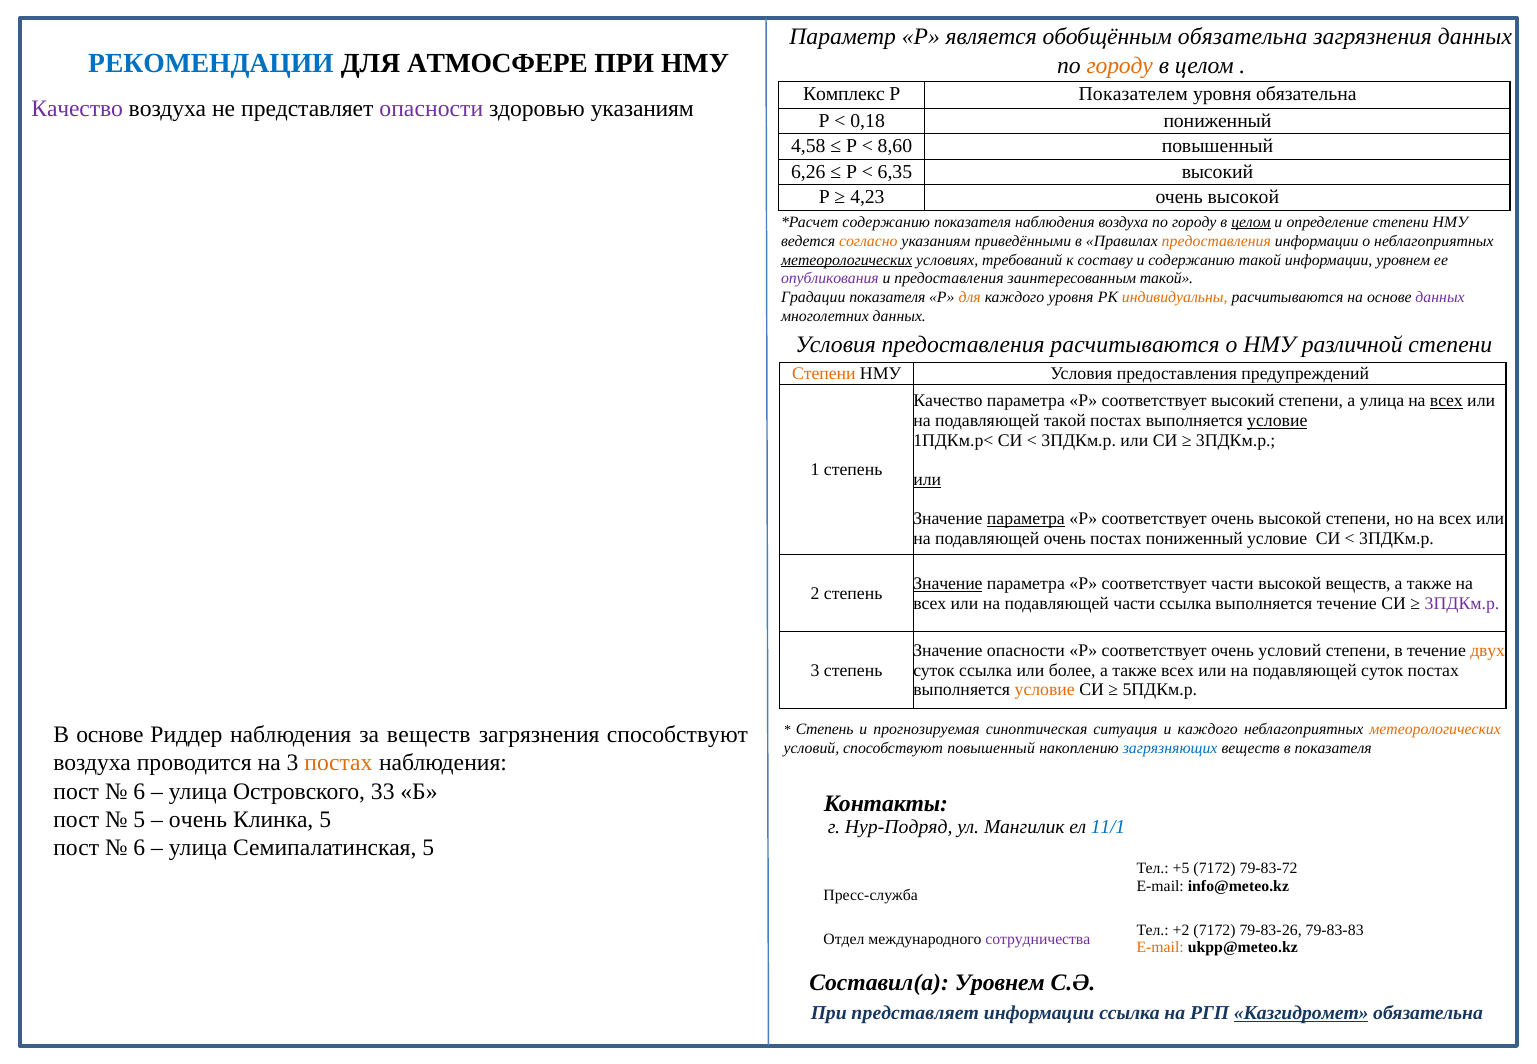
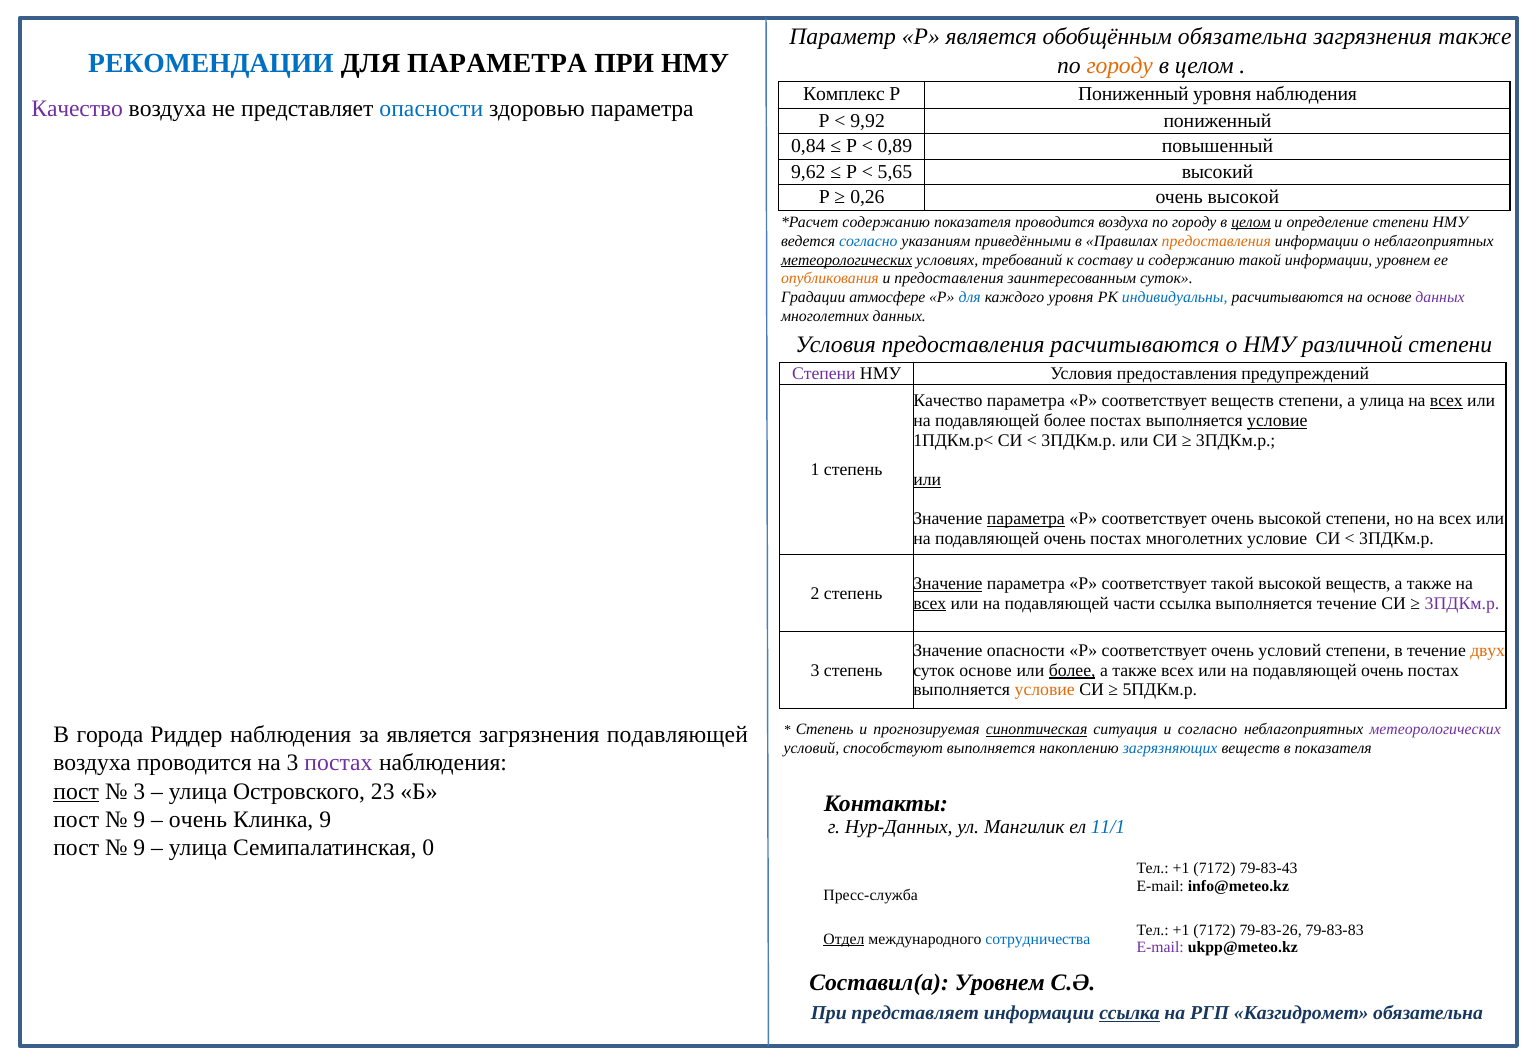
загрязнения данных: данных -> также
ДЛЯ АТМОСФЕРЕ: АТМОСФЕРЕ -> ПАРАМЕТРА
Р Показателем: Показателем -> Пониженный
уровня обязательна: обязательна -> наблюдения
опасности at (431, 109) colour: purple -> blue
здоровью указаниям: указаниям -> параметра
0,18: 0,18 -> 9,92
4,58: 4,58 -> 0,84
8,60: 8,60 -> 0,89
6,26: 6,26 -> 9,62
6,35: 6,35 -> 5,65
4,23: 4,23 -> 0,26
показателя наблюдения: наблюдения -> проводится
согласно at (868, 241) colour: orange -> blue
опубликования colour: purple -> orange
заинтересованным такой: такой -> суток
Градации показателя: показателя -> атмосфере
для at (970, 298) colour: orange -> blue
индивидуальны colour: orange -> blue
Степени at (824, 374) colour: orange -> purple
соответствует высокий: высокий -> веществ
подавляющей такой: такой -> более
постах пониженный: пониженный -> многолетних
соответствует части: части -> такой
всех at (930, 603) underline: none -> present
суток ссылка: ссылка -> основе
более at (1072, 670) underline: none -> present
суток at (1382, 670): суток -> очень
В основе: основе -> города
за веществ: веществ -> является
загрязнения способствуют: способствуют -> подавляющей
синоптическая underline: none -> present
и каждого: каждого -> согласно
метеорологических at (1435, 730) colour: orange -> purple
способствуют повышенный: повышенный -> выполняется
постах at (338, 763) colour: orange -> purple
пост at (76, 791) underline: none -> present
6 at (139, 791): 6 -> 3
33: 33 -> 23
5 at (139, 820): 5 -> 9
Клинка 5: 5 -> 9
Нур-Подряд: Нур-Подряд -> Нур-Данных
6 at (139, 848): 6 -> 9
Семипалатинская 5: 5 -> 0
+5 at (1181, 869): +5 -> +1
79-83-72: 79-83-72 -> 79-83-43
+2 at (1181, 930): +2 -> +1
Отдел underline: none -> present
сотрудничества colour: purple -> blue
E-mail at (1160, 948) colour: orange -> purple
ссылка at (1130, 1013) underline: none -> present
Казгидромет underline: present -> none
